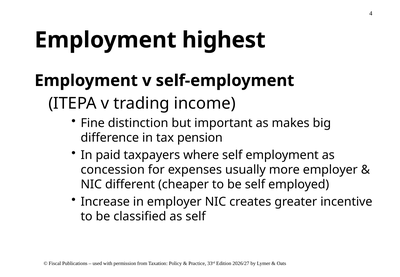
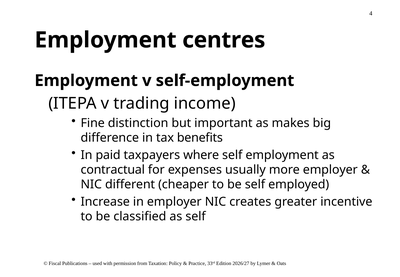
highest: highest -> centres
pension: pension -> benefits
concession: concession -> contractual
